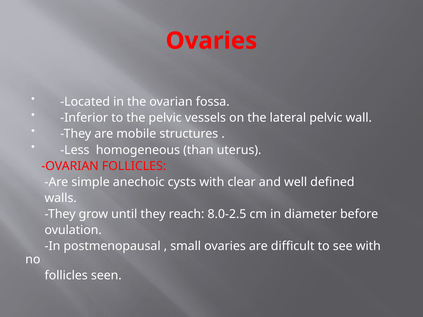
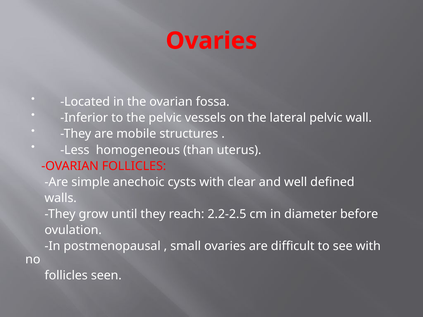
8.0-2.5: 8.0-2.5 -> 2.2-2.5
